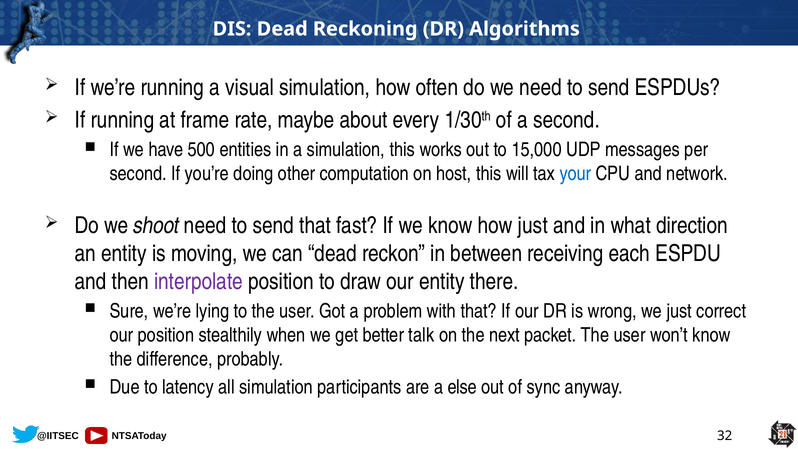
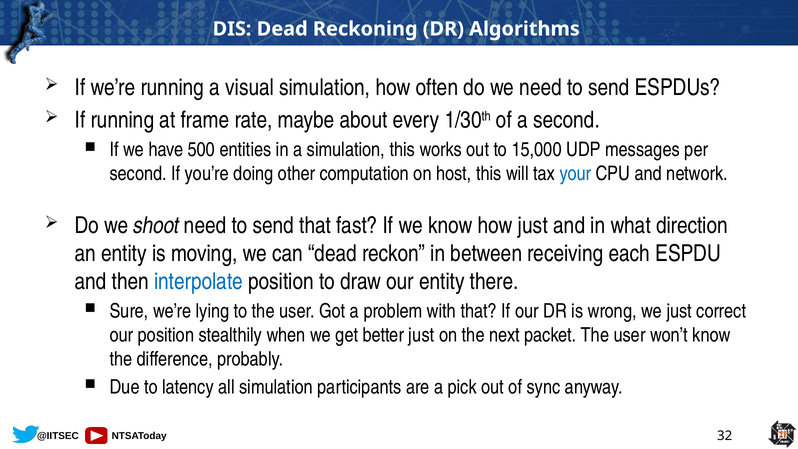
interpolate colour: purple -> blue
better talk: talk -> just
else: else -> pick
